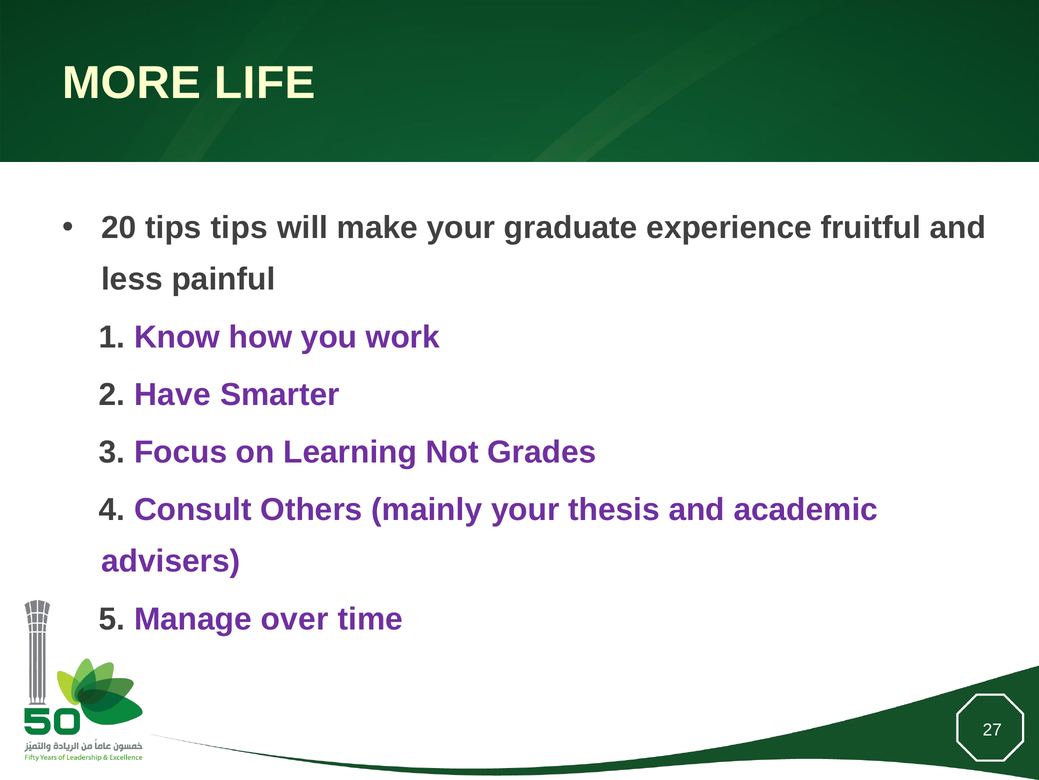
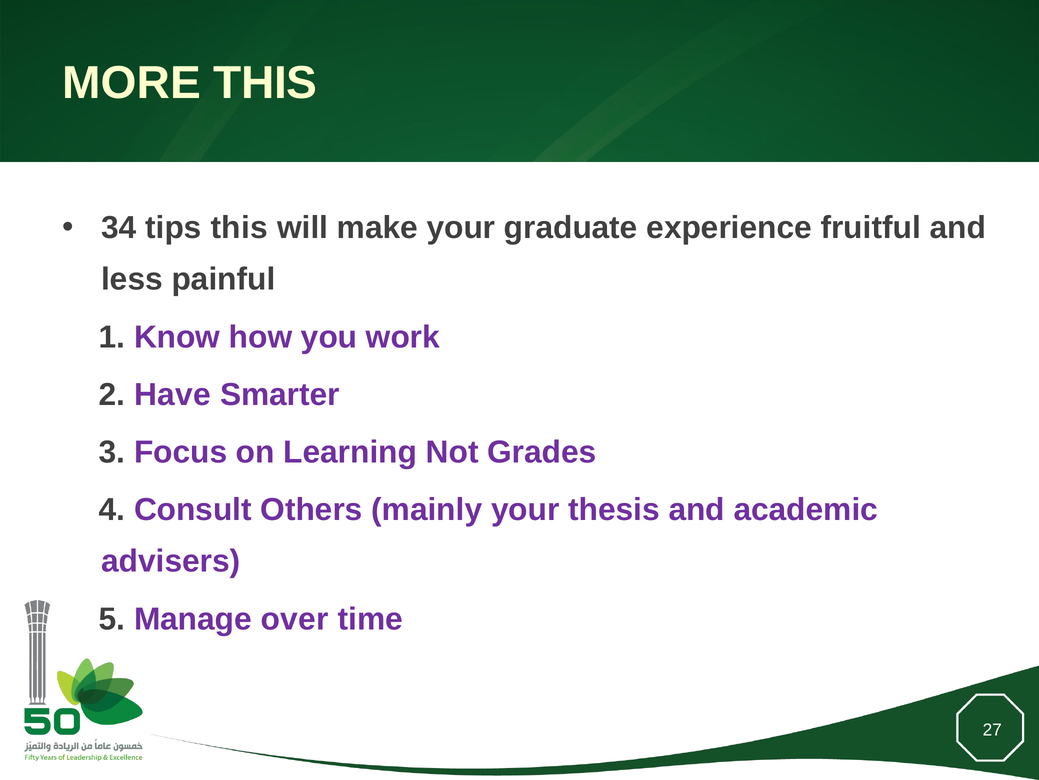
MORE LIFE: LIFE -> THIS
20: 20 -> 34
tips tips: tips -> this
